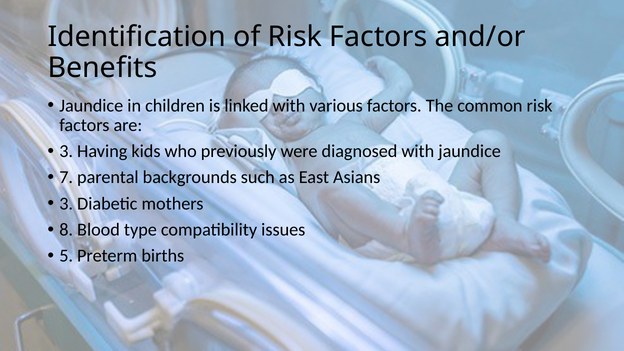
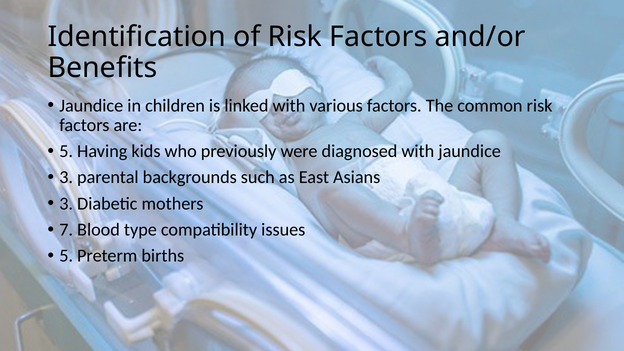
3 at (66, 151): 3 -> 5
7 at (66, 177): 7 -> 3
8: 8 -> 7
